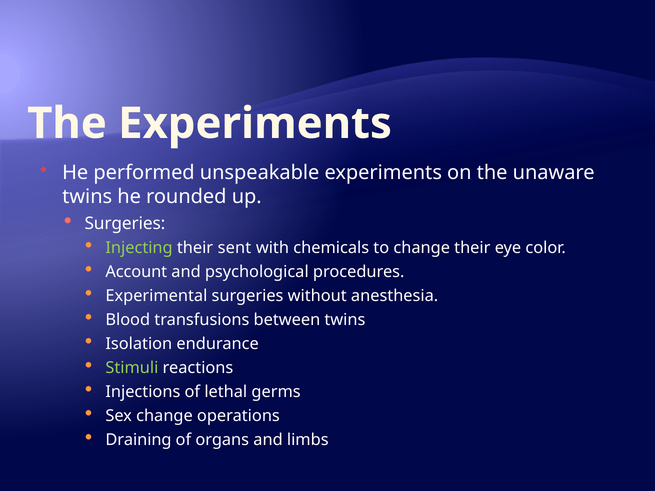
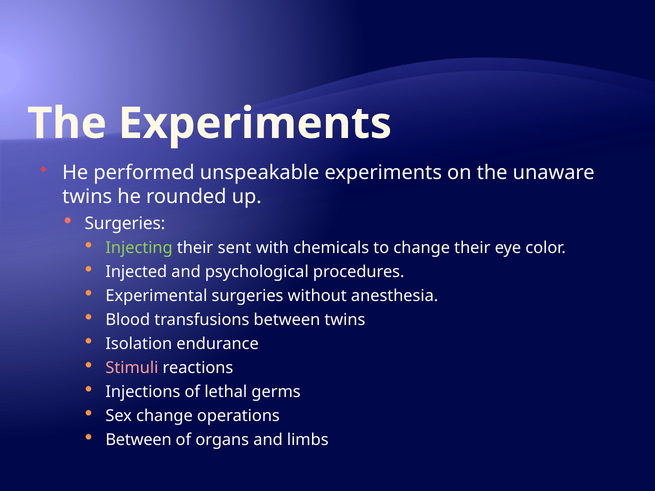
Account: Account -> Injected
Stimuli colour: light green -> pink
Draining at (138, 440): Draining -> Between
